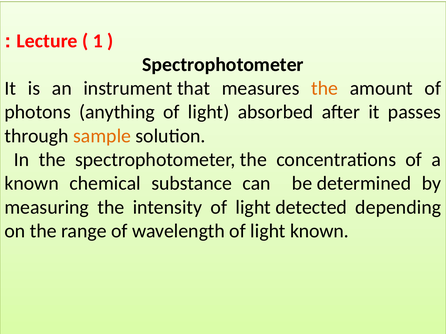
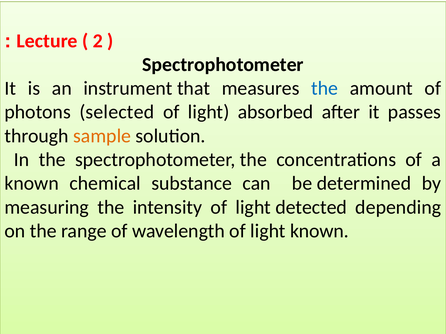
1: 1 -> 2
the at (325, 88) colour: orange -> blue
anything: anything -> selected
